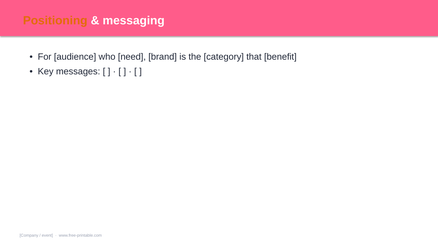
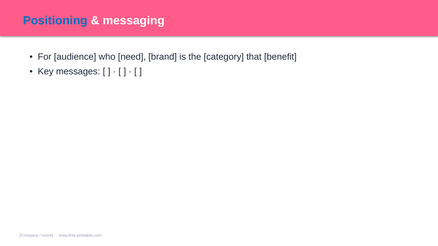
Positioning colour: orange -> blue
